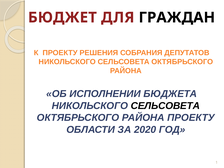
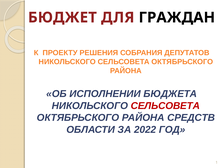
СЕЛЬСОВЕТА at (165, 106) colour: black -> red
РАЙОНА ПРОЕКТУ: ПРОЕКТУ -> СРЕДСТВ
2020: 2020 -> 2022
